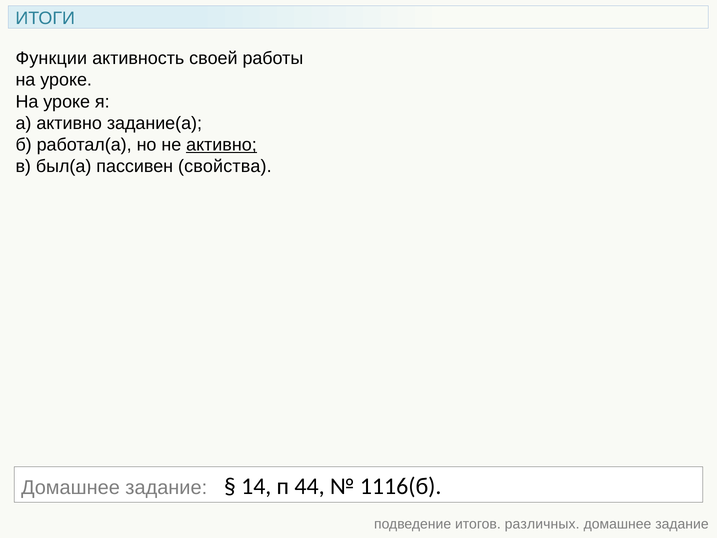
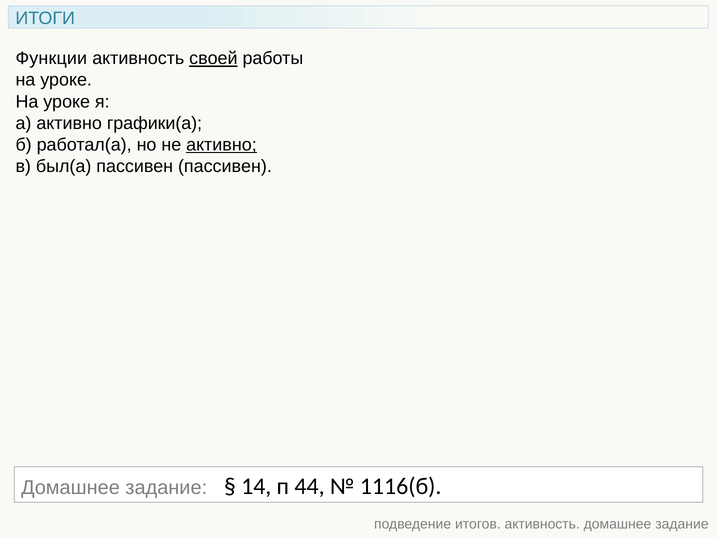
своей underline: none -> present
задание(а: задание(а -> графики(а
пассивен свойства: свойства -> пассивен
итогов различных: различных -> активность
